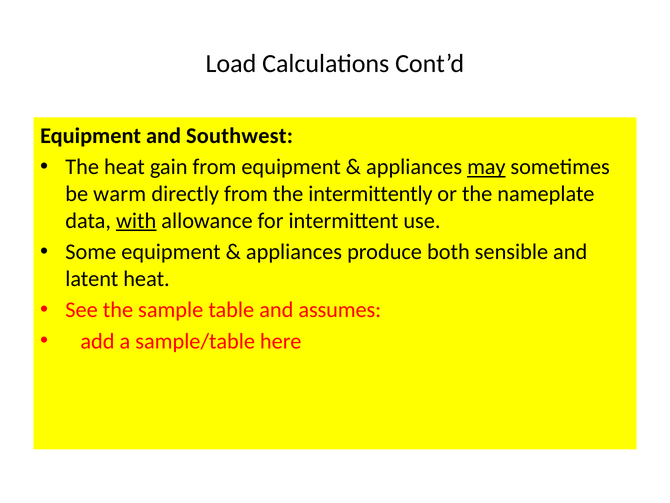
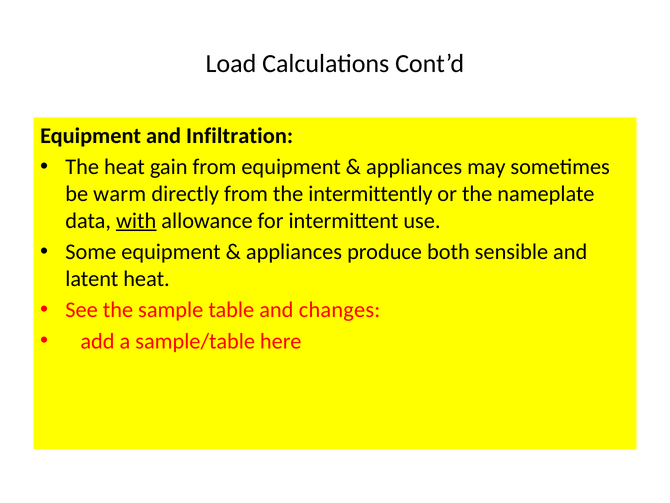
Southwest: Southwest -> Infiltration
may underline: present -> none
assumes: assumes -> changes
